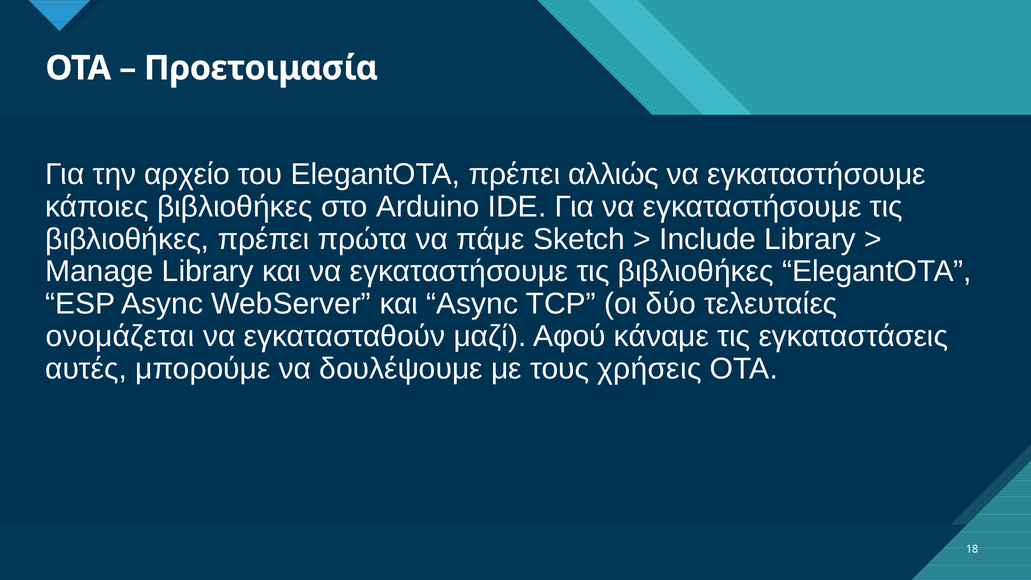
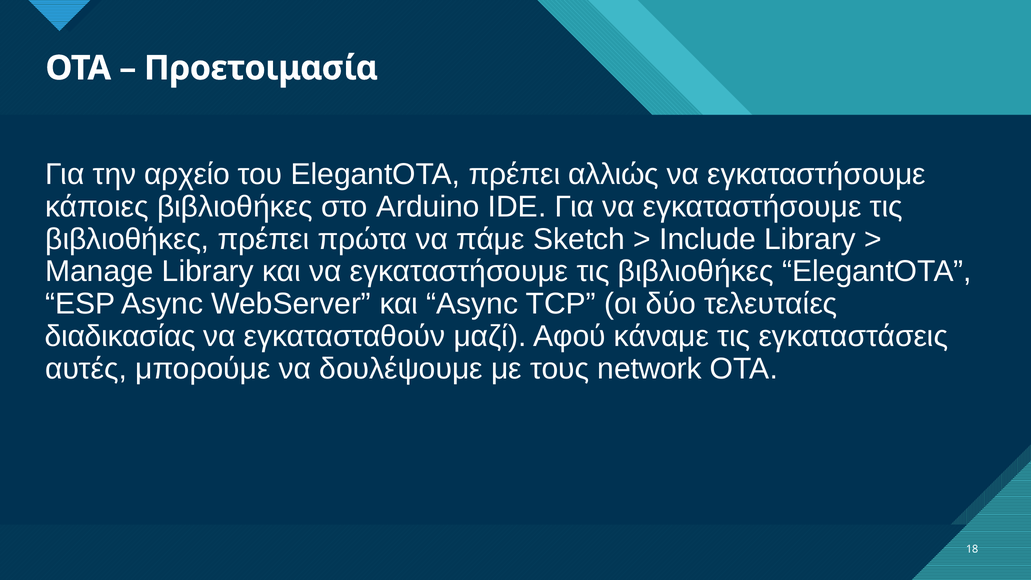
ονομάζεται: ονομάζεται -> διαδικασίας
χρήσεις: χρήσεις -> network
